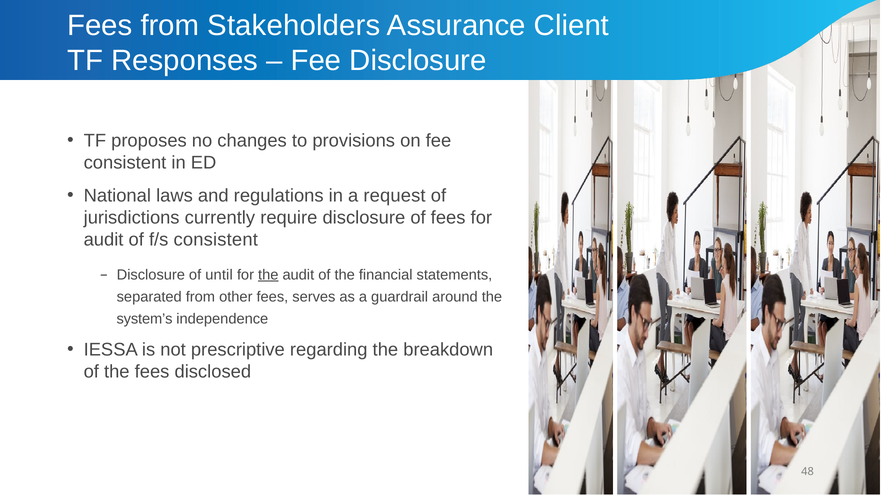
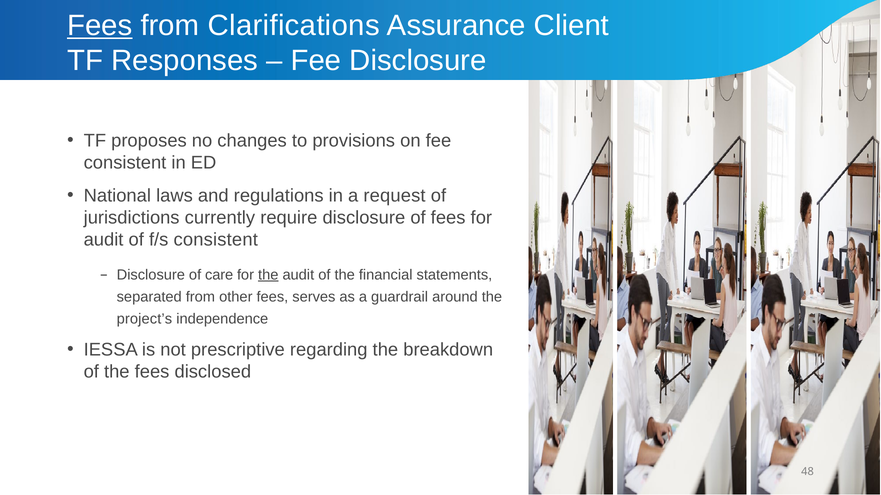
Fees at (100, 26) underline: none -> present
Stakeholders: Stakeholders -> Clarifications
until: until -> care
system’s: system’s -> project’s
